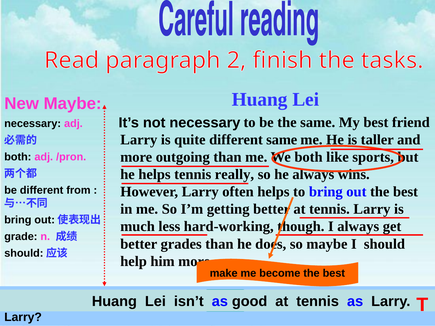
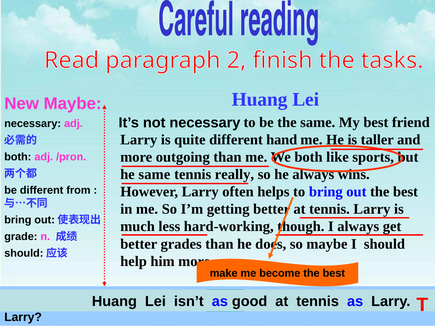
different same: same -> hand
he helps: helps -> same
